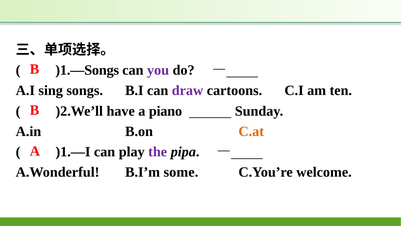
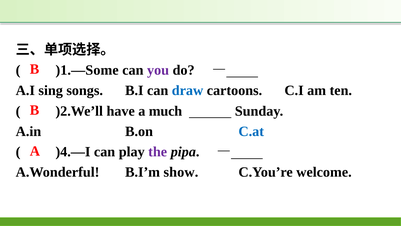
)1.—Songs: )1.—Songs -> )1.—Some
draw colour: purple -> blue
piano: piano -> much
C.at colour: orange -> blue
)1.—I: )1.—I -> )4.—I
some: some -> show
